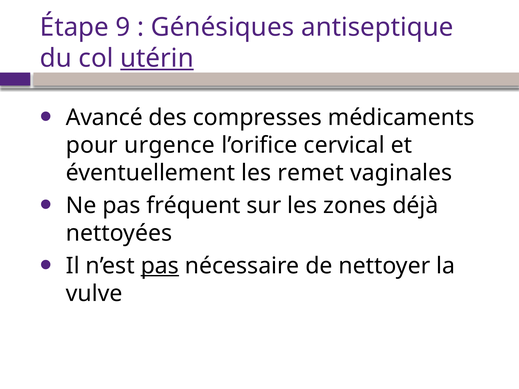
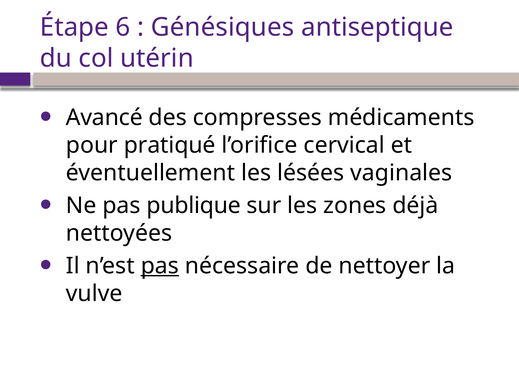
9: 9 -> 6
utérin underline: present -> none
urgence: urgence -> pratiqué
remet: remet -> lésées
fréquent: fréquent -> publique
